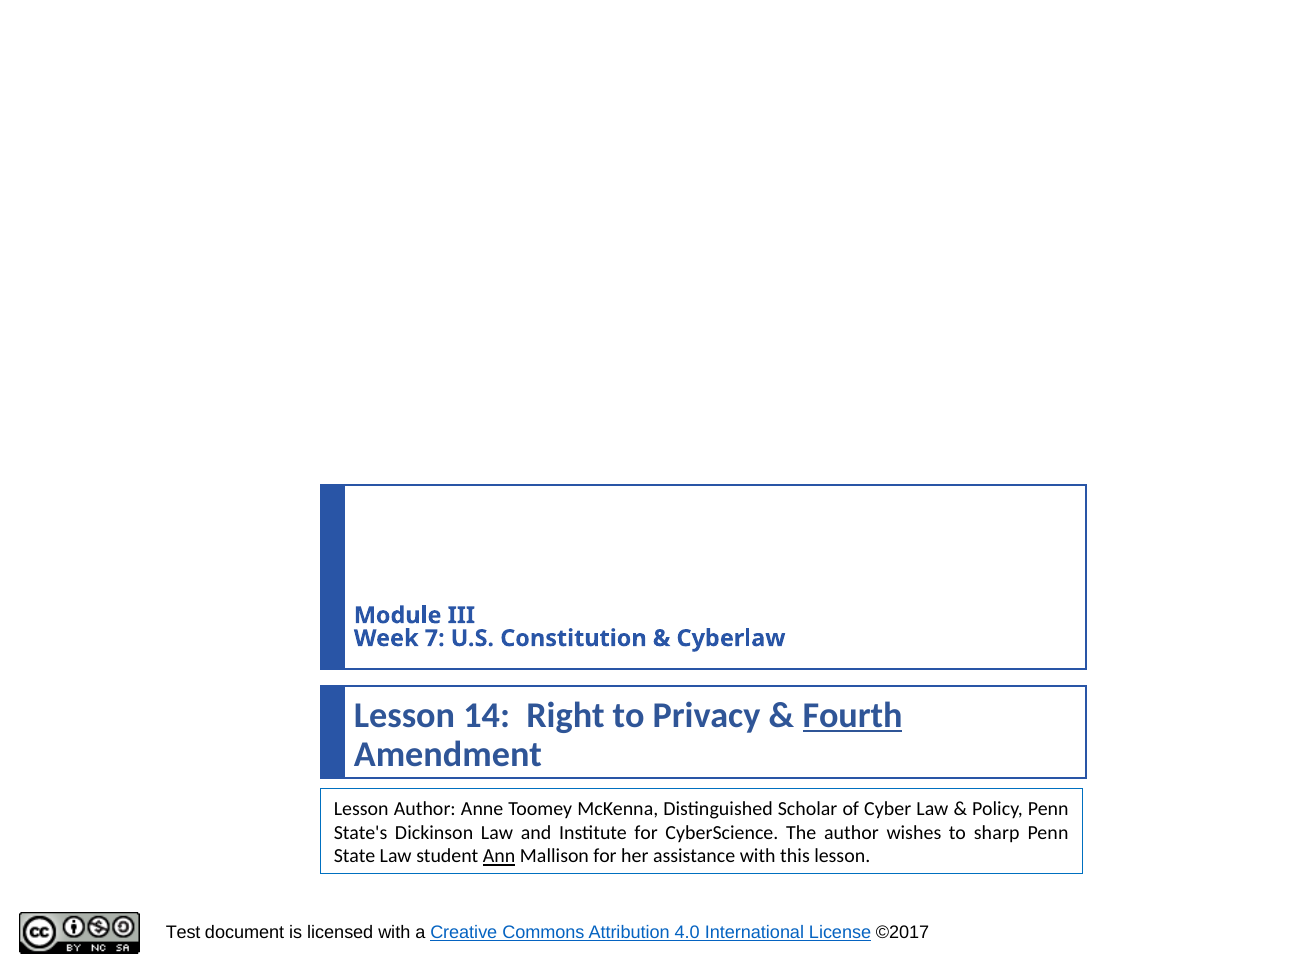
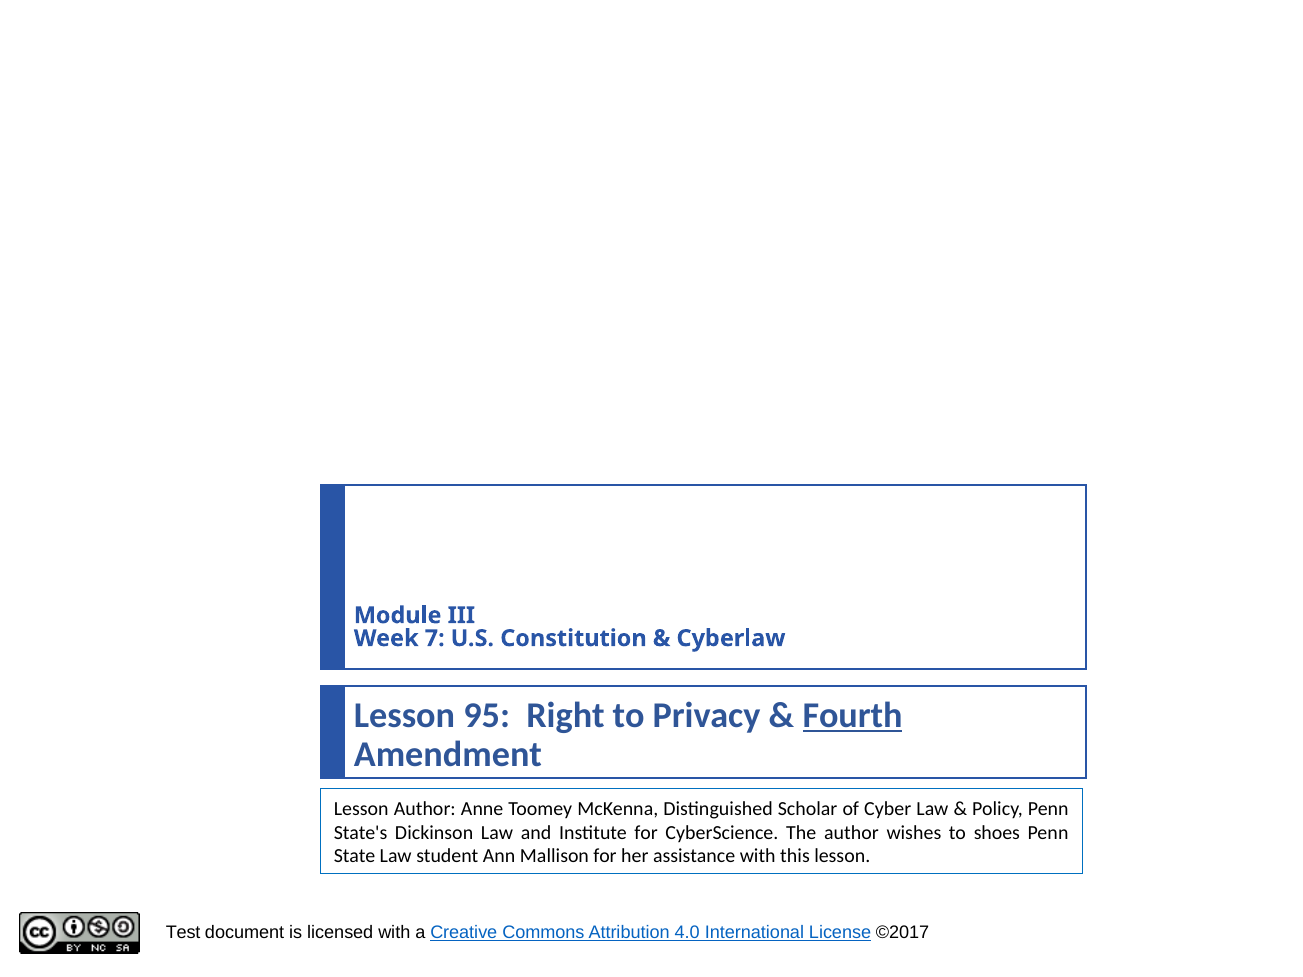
14: 14 -> 95
sharp: sharp -> shoes
Ann underline: present -> none
